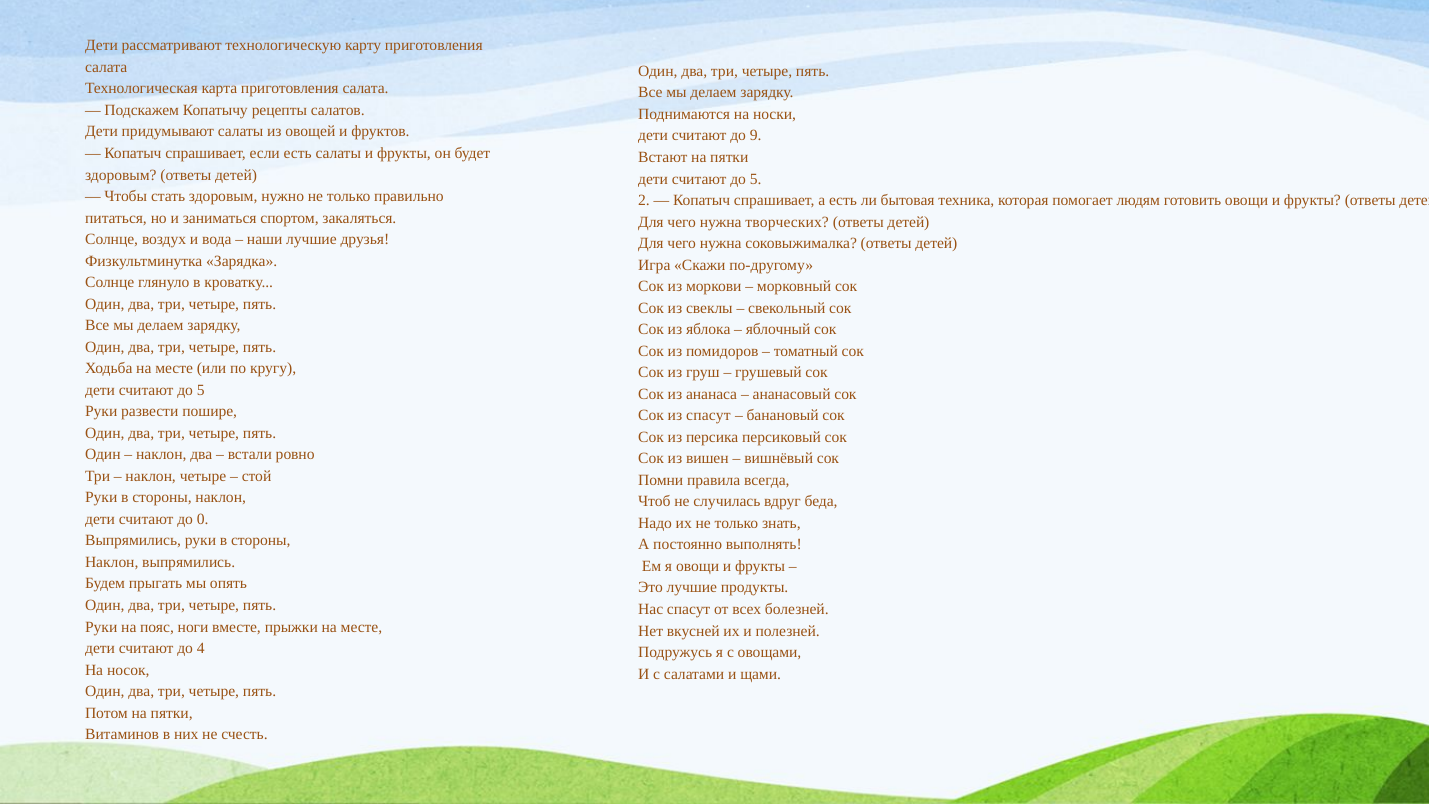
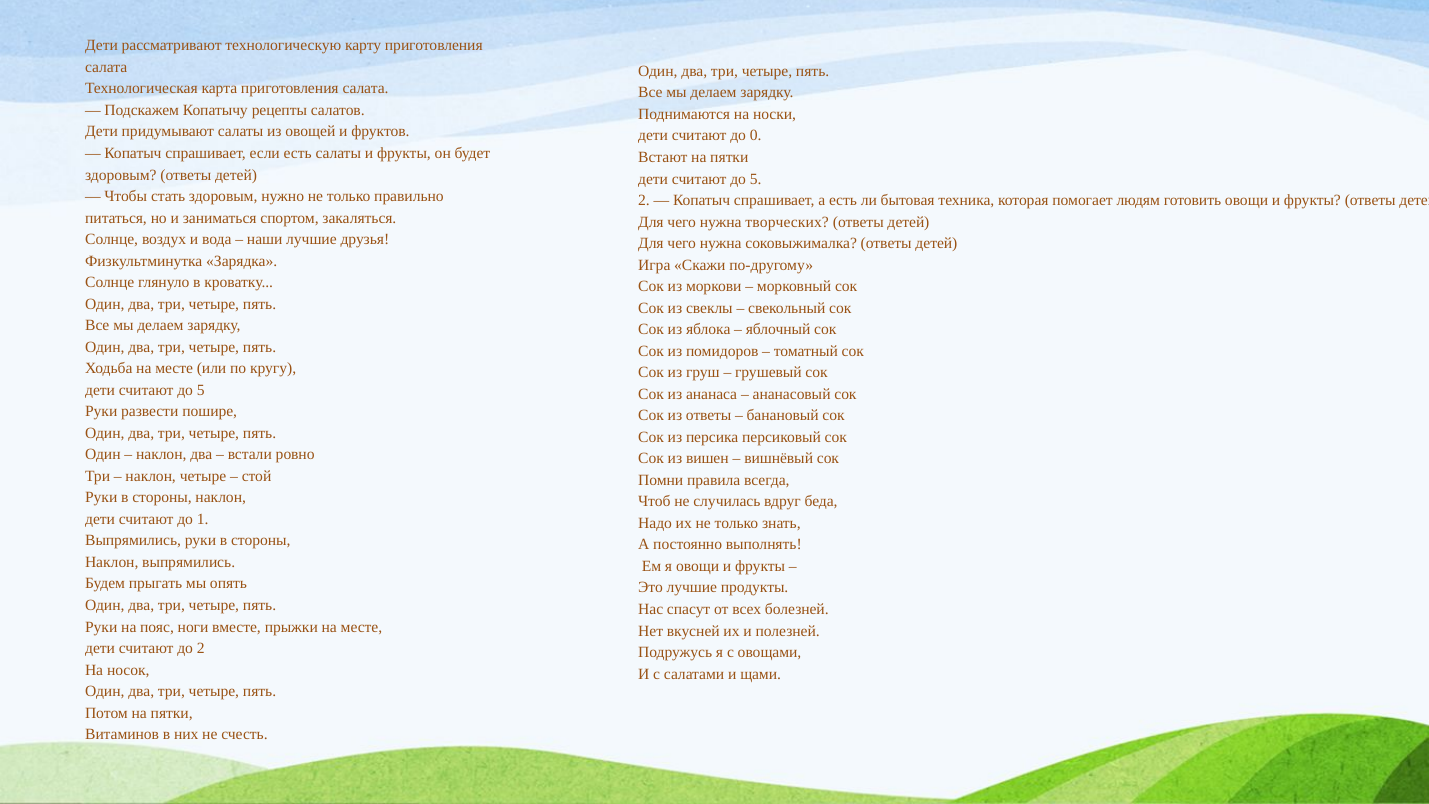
9: 9 -> 0
из спасут: спасут -> ответы
0: 0 -> 1
до 4: 4 -> 2
